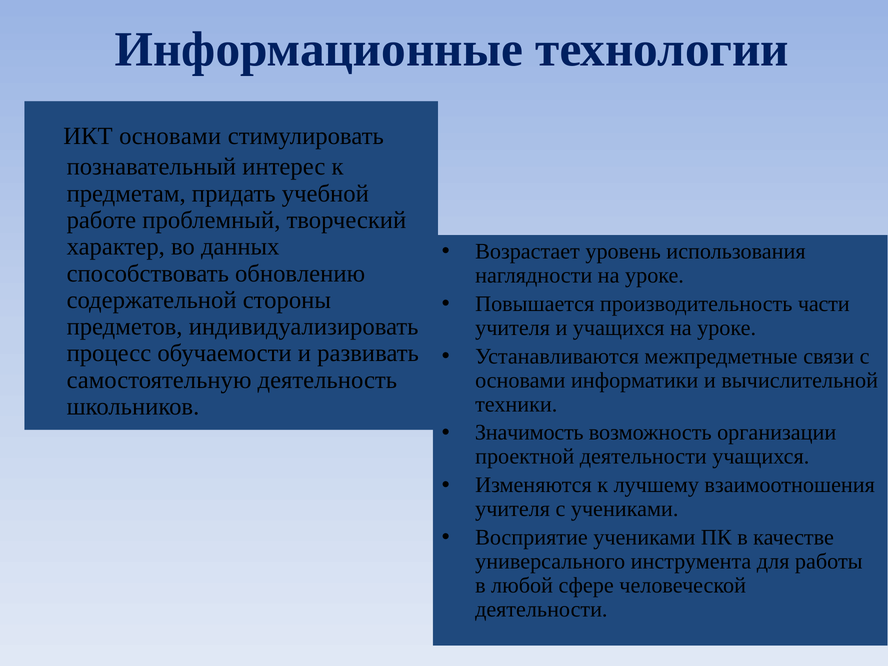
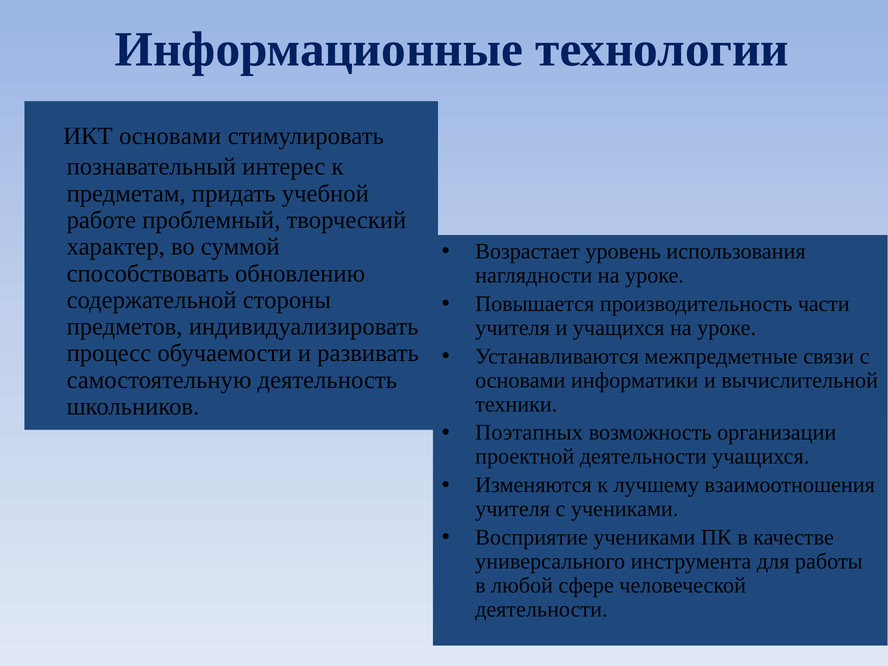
данных: данных -> суммой
Значимость: Значимость -> Поэтапных
